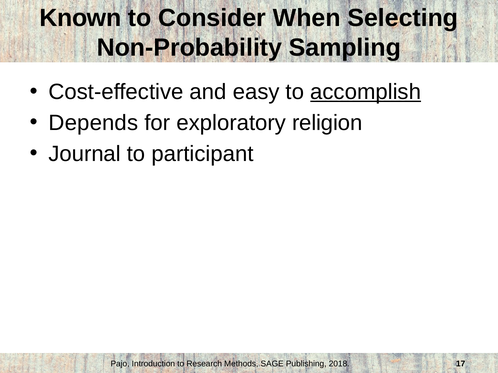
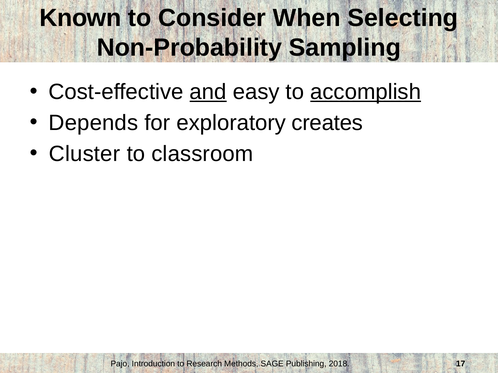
and underline: none -> present
religion: religion -> creates
Journal: Journal -> Cluster
participant: participant -> classroom
